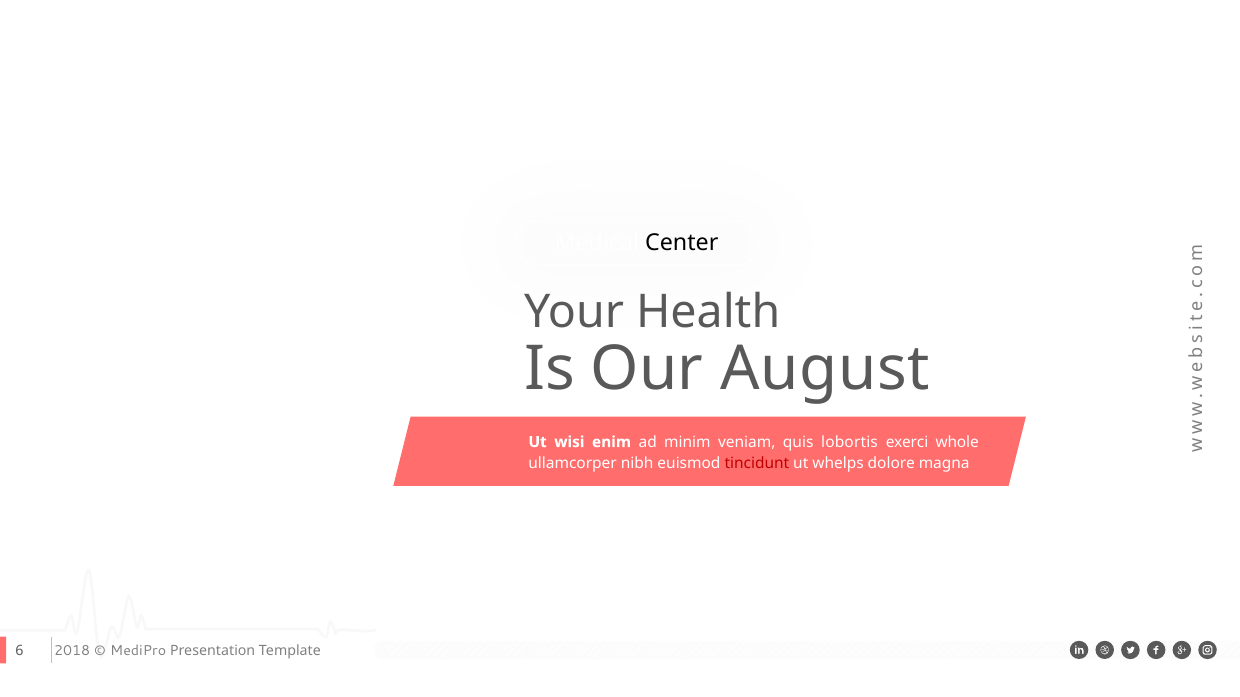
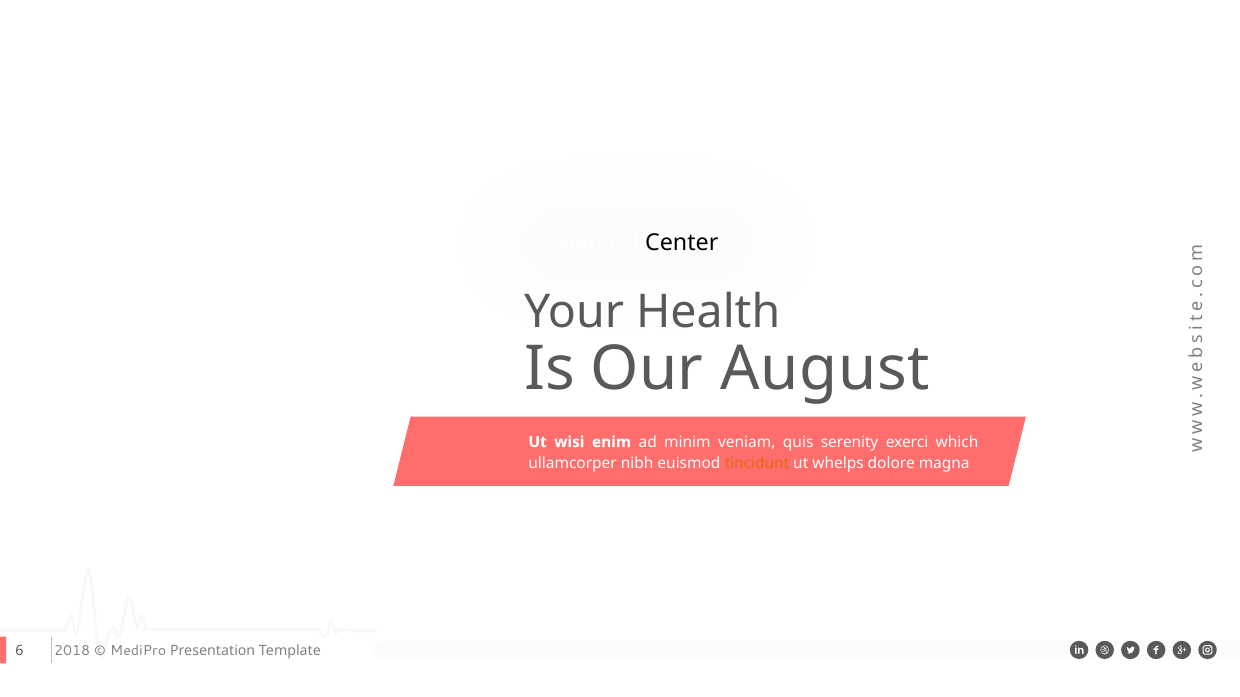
lobortis: lobortis -> serenity
whole: whole -> which
tincidunt colour: red -> orange
